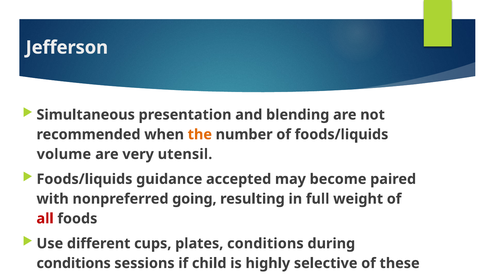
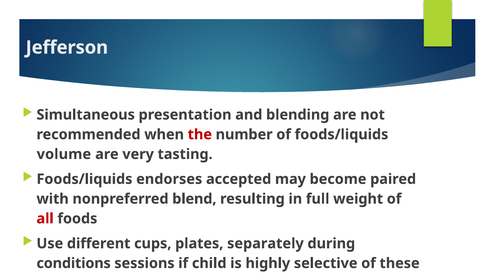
the colour: orange -> red
utensil: utensil -> tasting
guidance: guidance -> endorses
going: going -> blend
plates conditions: conditions -> separately
